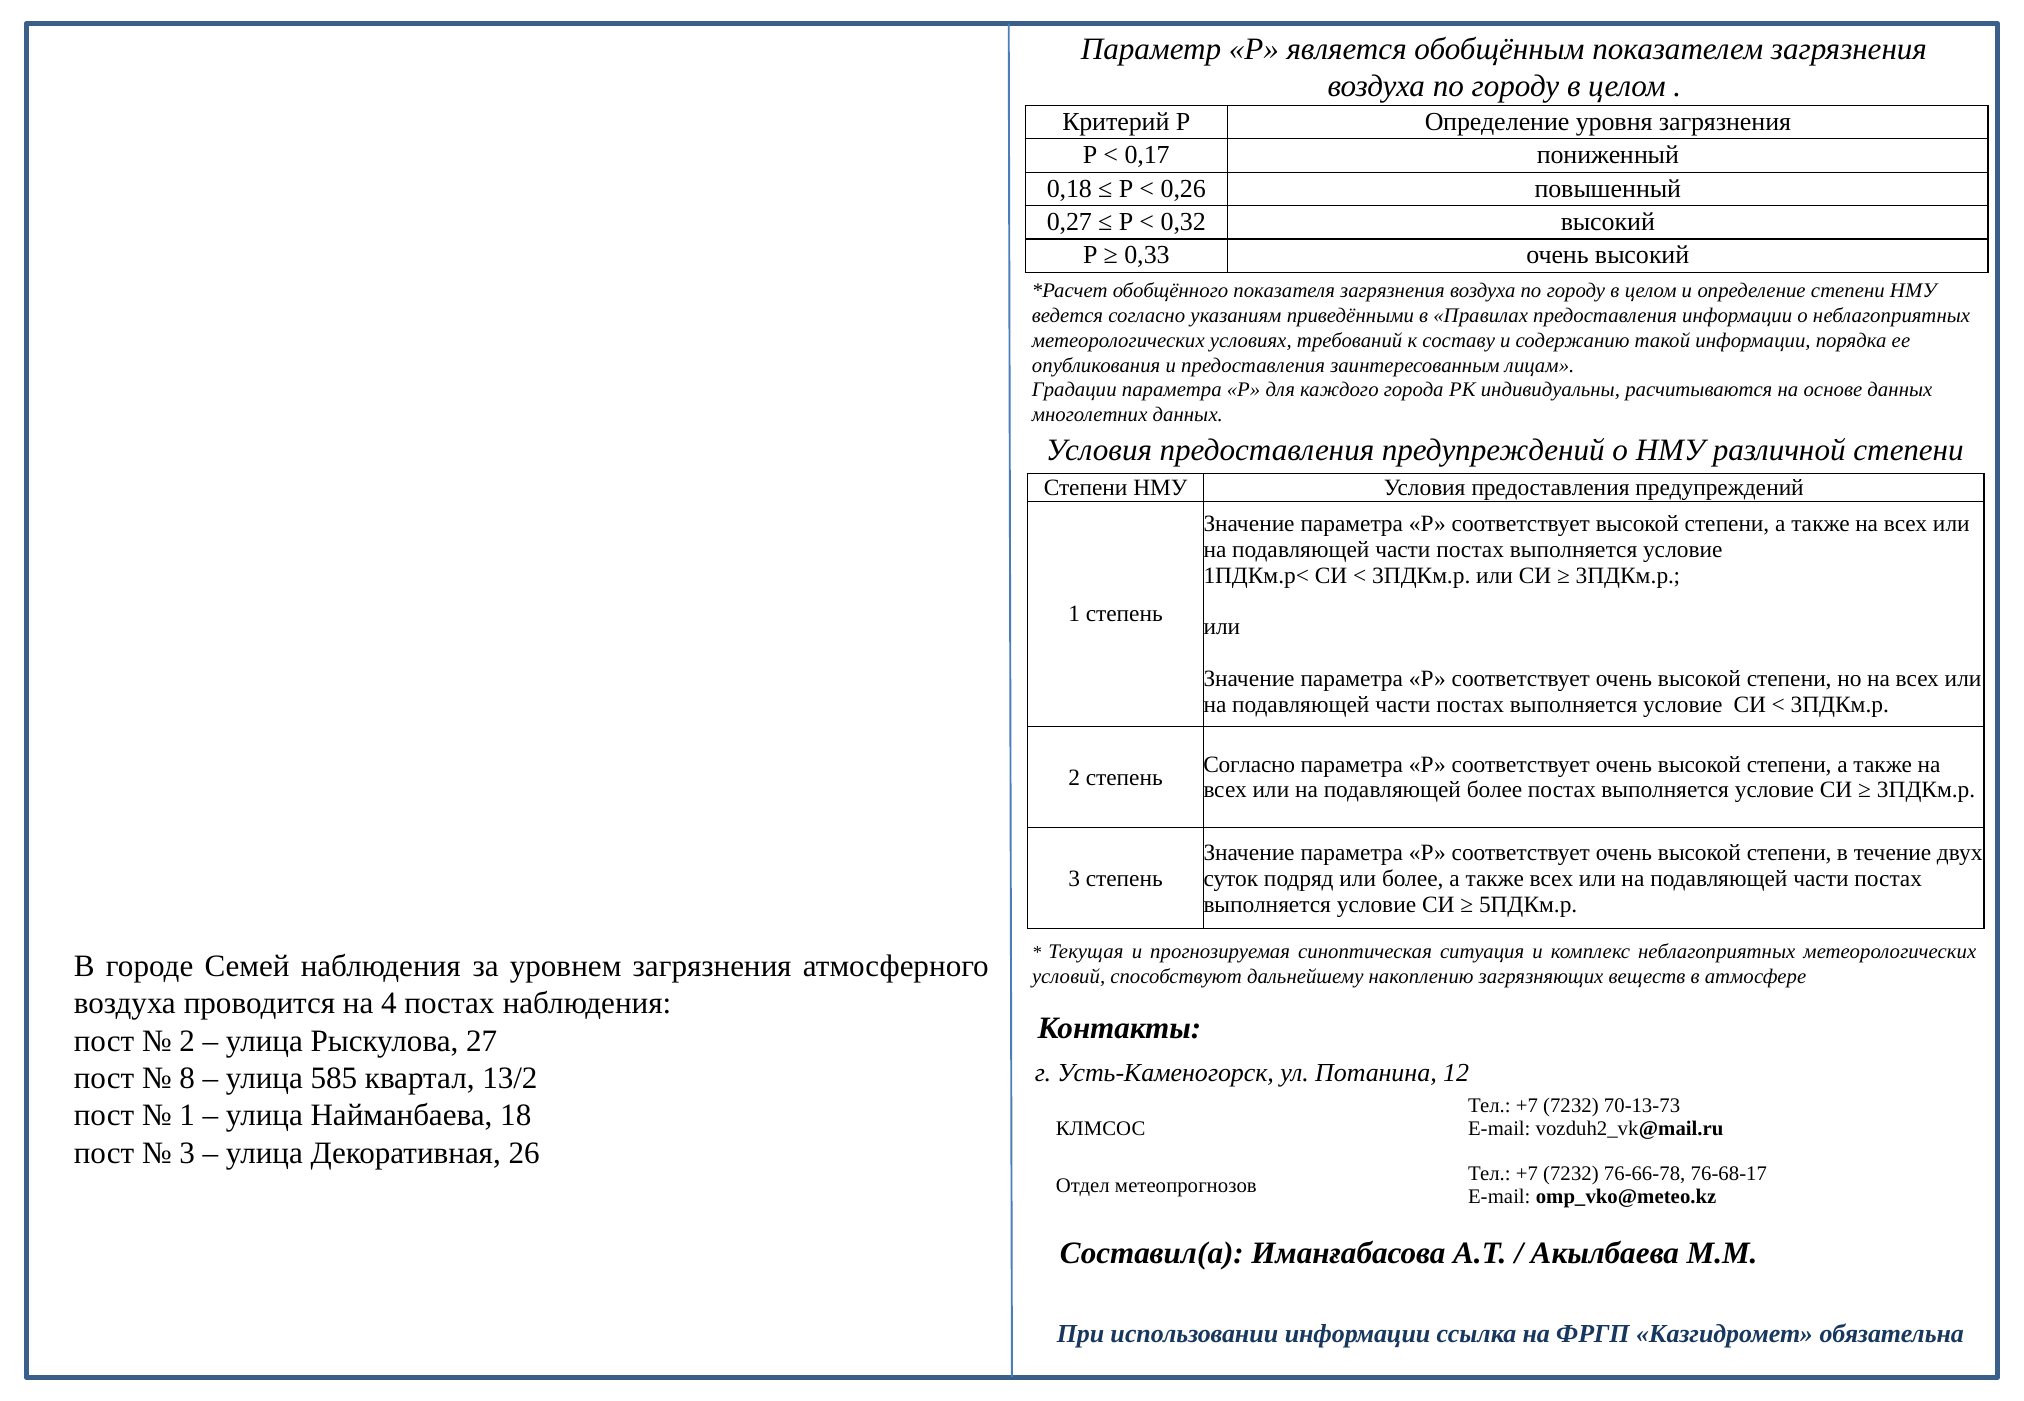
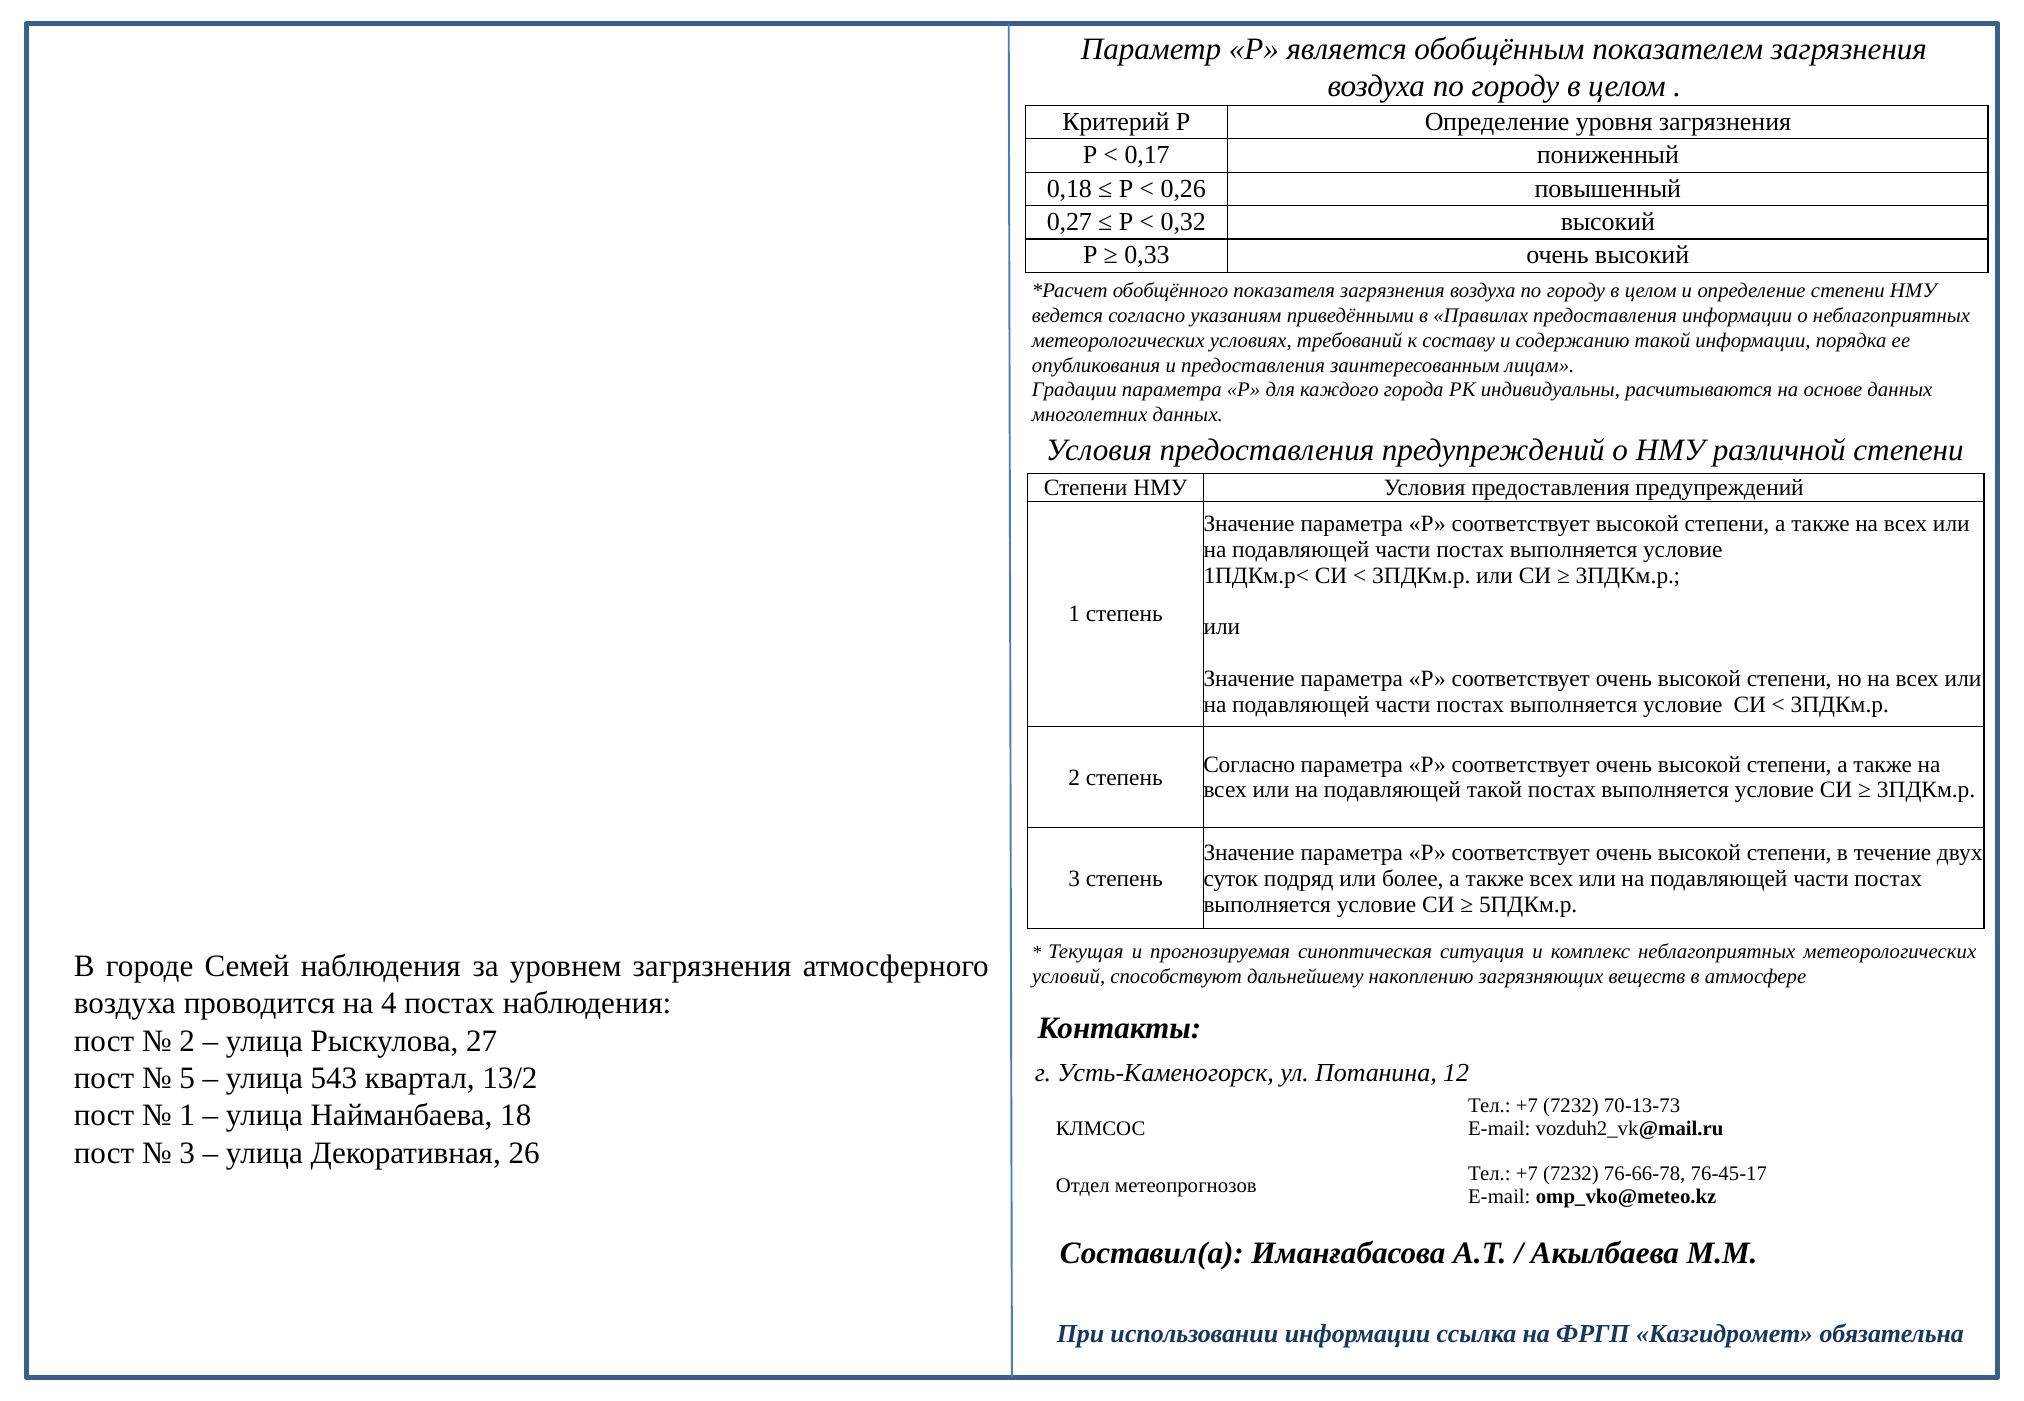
подавляющей более: более -> такой
8: 8 -> 5
585: 585 -> 543
76-68-17: 76-68-17 -> 76-45-17
